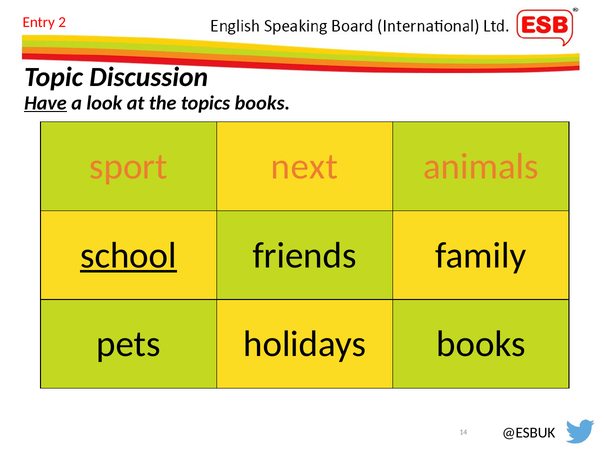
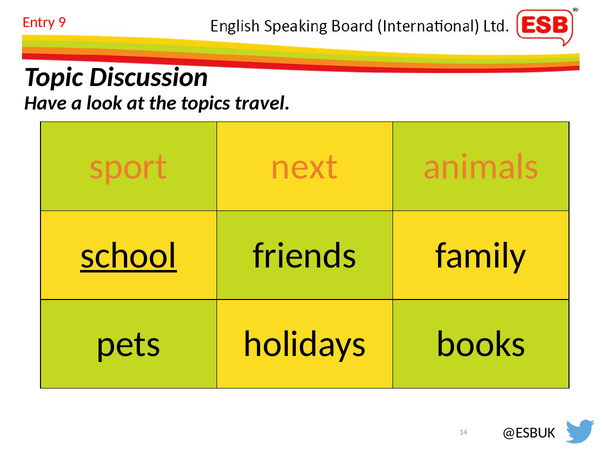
2: 2 -> 9
Have underline: present -> none
topics books: books -> travel
